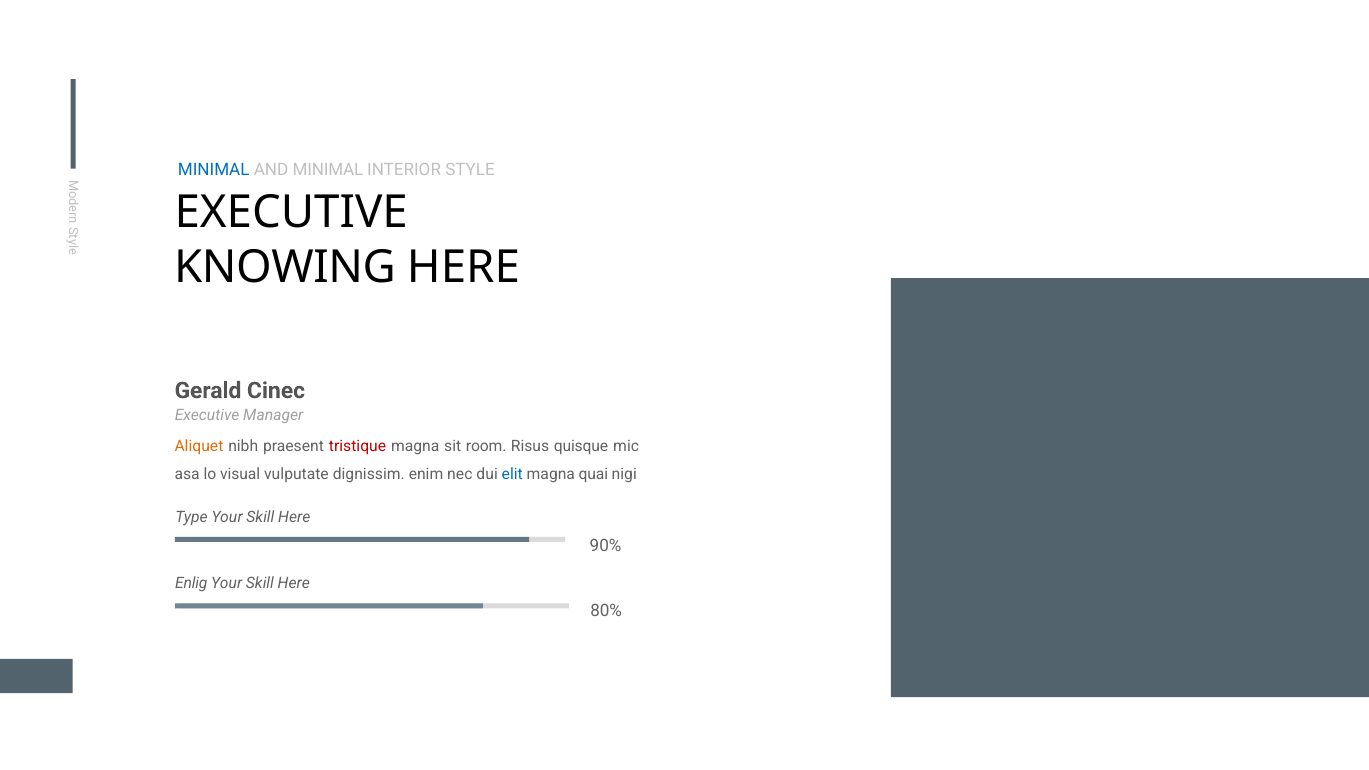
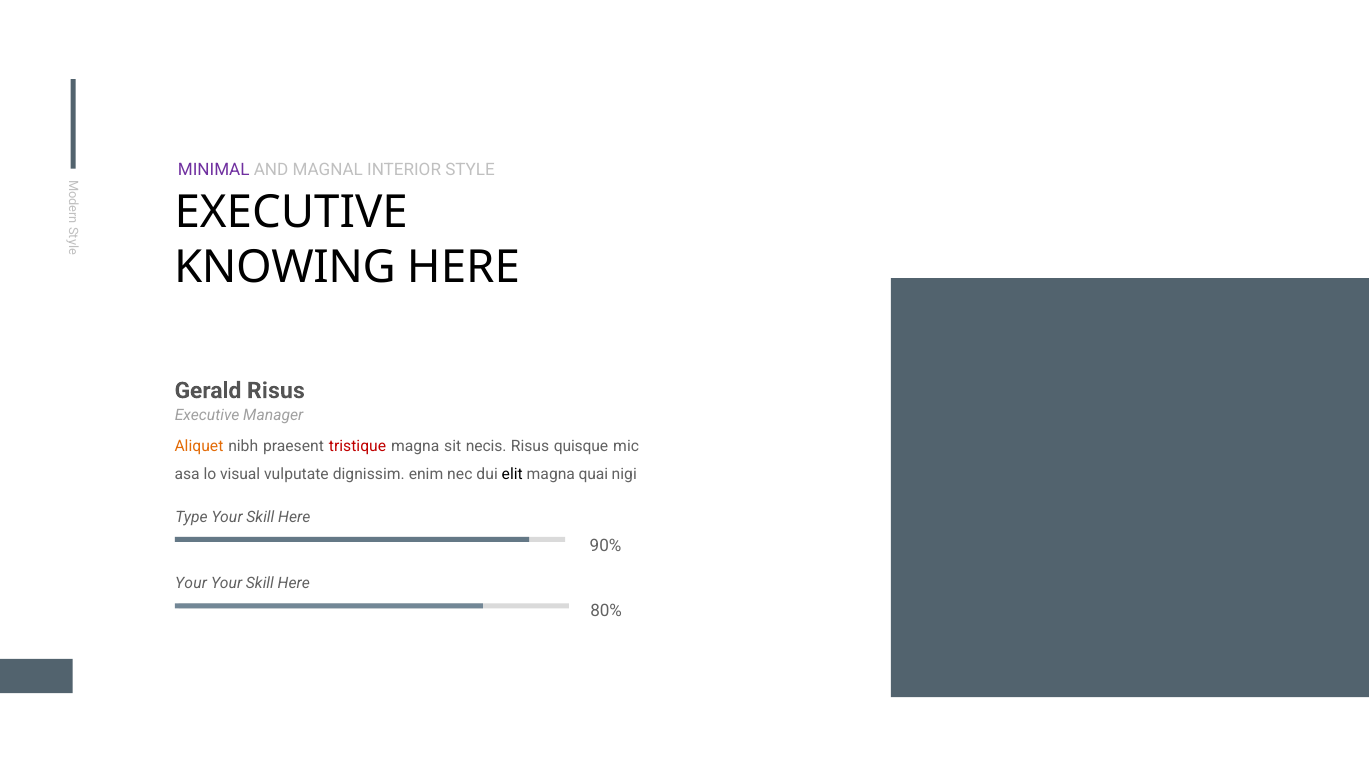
MINIMAL at (214, 169) colour: blue -> purple
AND MINIMAL: MINIMAL -> MAGNAL
Gerald Cinec: Cinec -> Risus
room: room -> necis
elit colour: blue -> black
Enlig at (191, 583): Enlig -> Your
